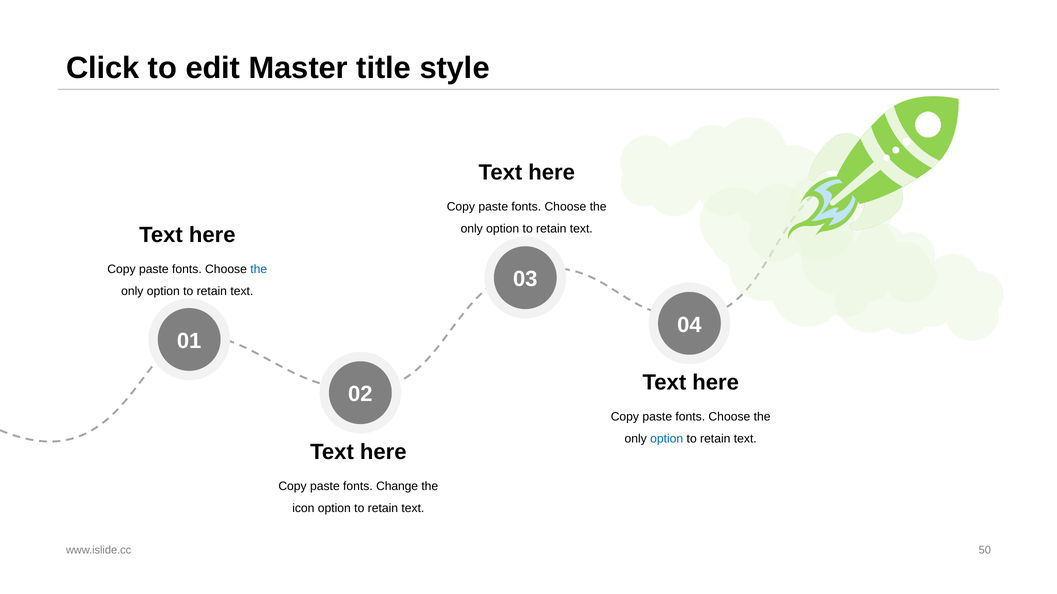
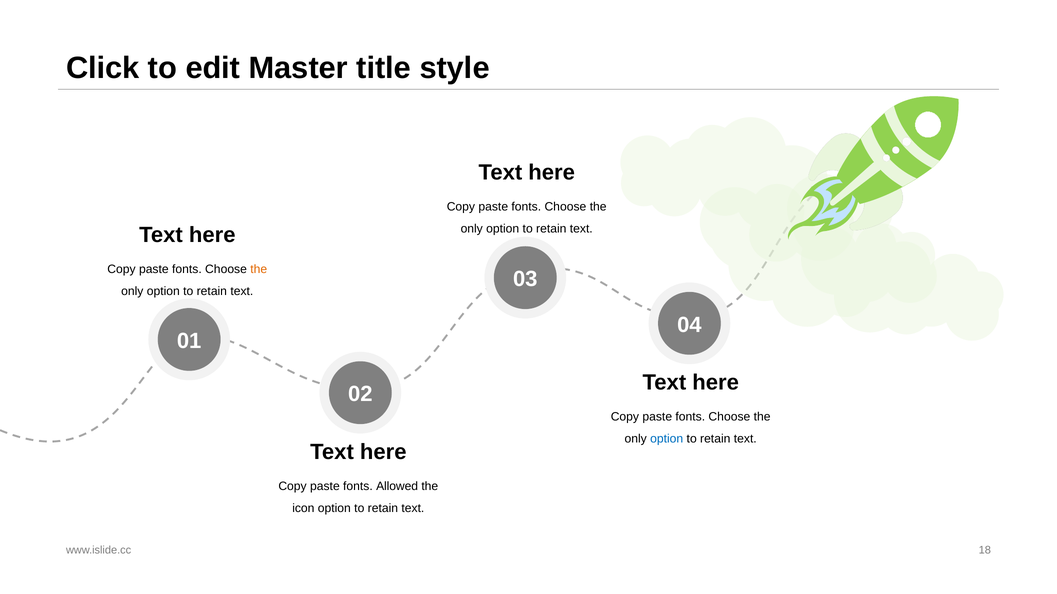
the at (259, 269) colour: blue -> orange
Change: Change -> Allowed
50: 50 -> 18
